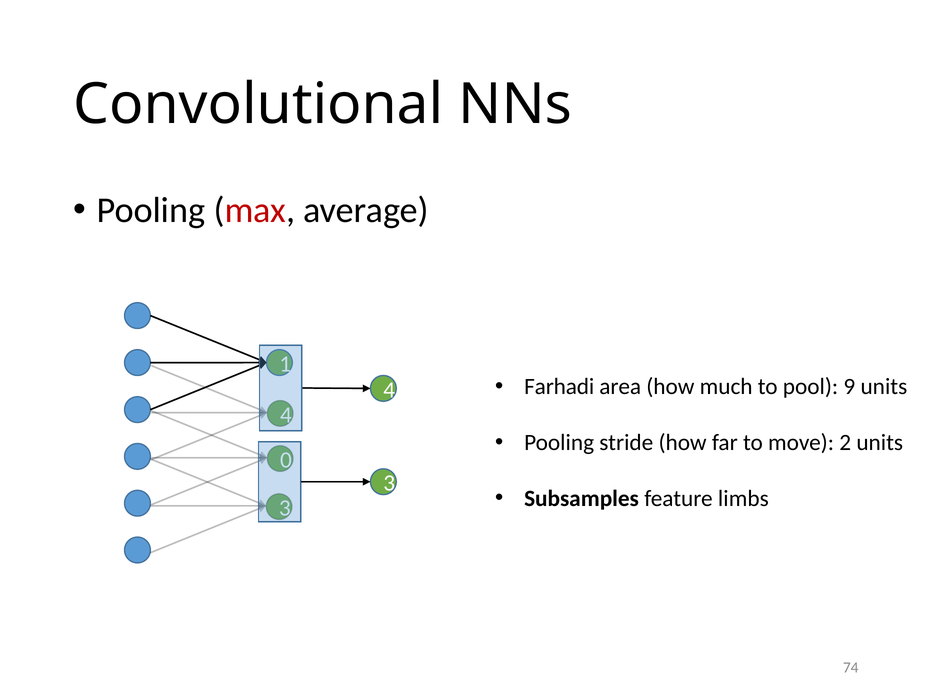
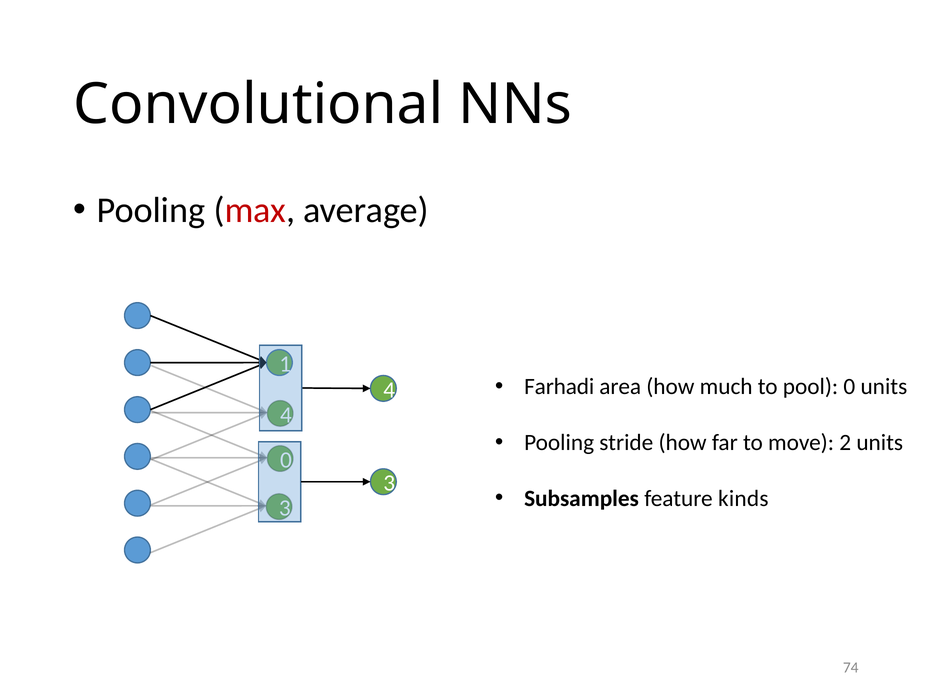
pool 9: 9 -> 0
limbs: limbs -> kinds
